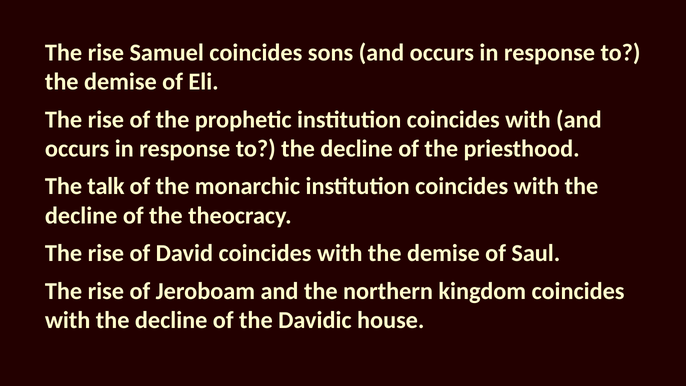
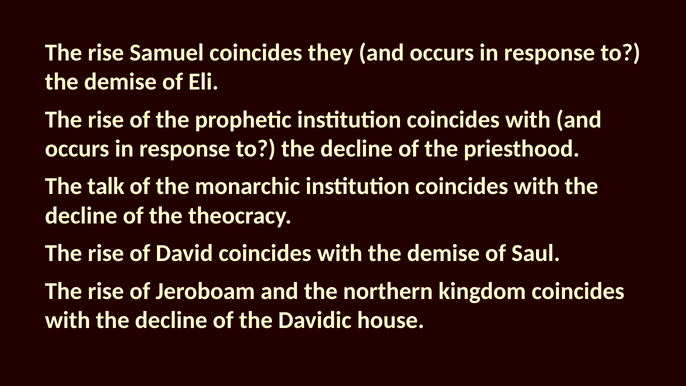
sons: sons -> they
